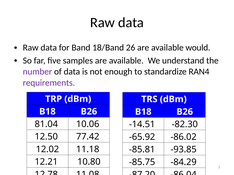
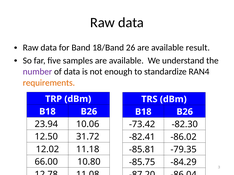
would: would -> result
requirements colour: purple -> orange
81.04: 81.04 -> 23.94
-14.51: -14.51 -> -73.42
77.42: 77.42 -> 31.72
-65.92: -65.92 -> -82.41
-93.85: -93.85 -> -79.35
12.21: 12.21 -> 66.00
